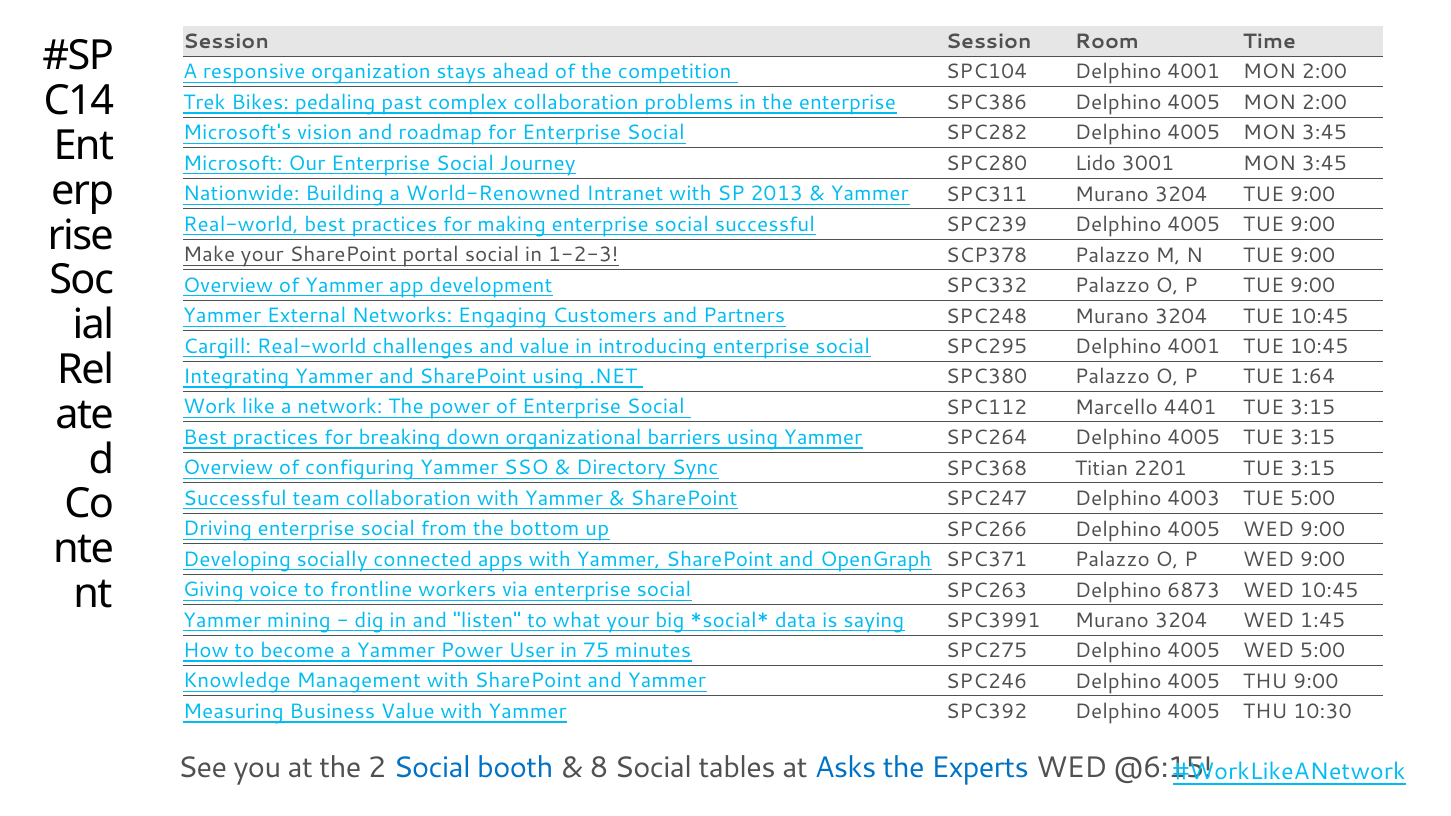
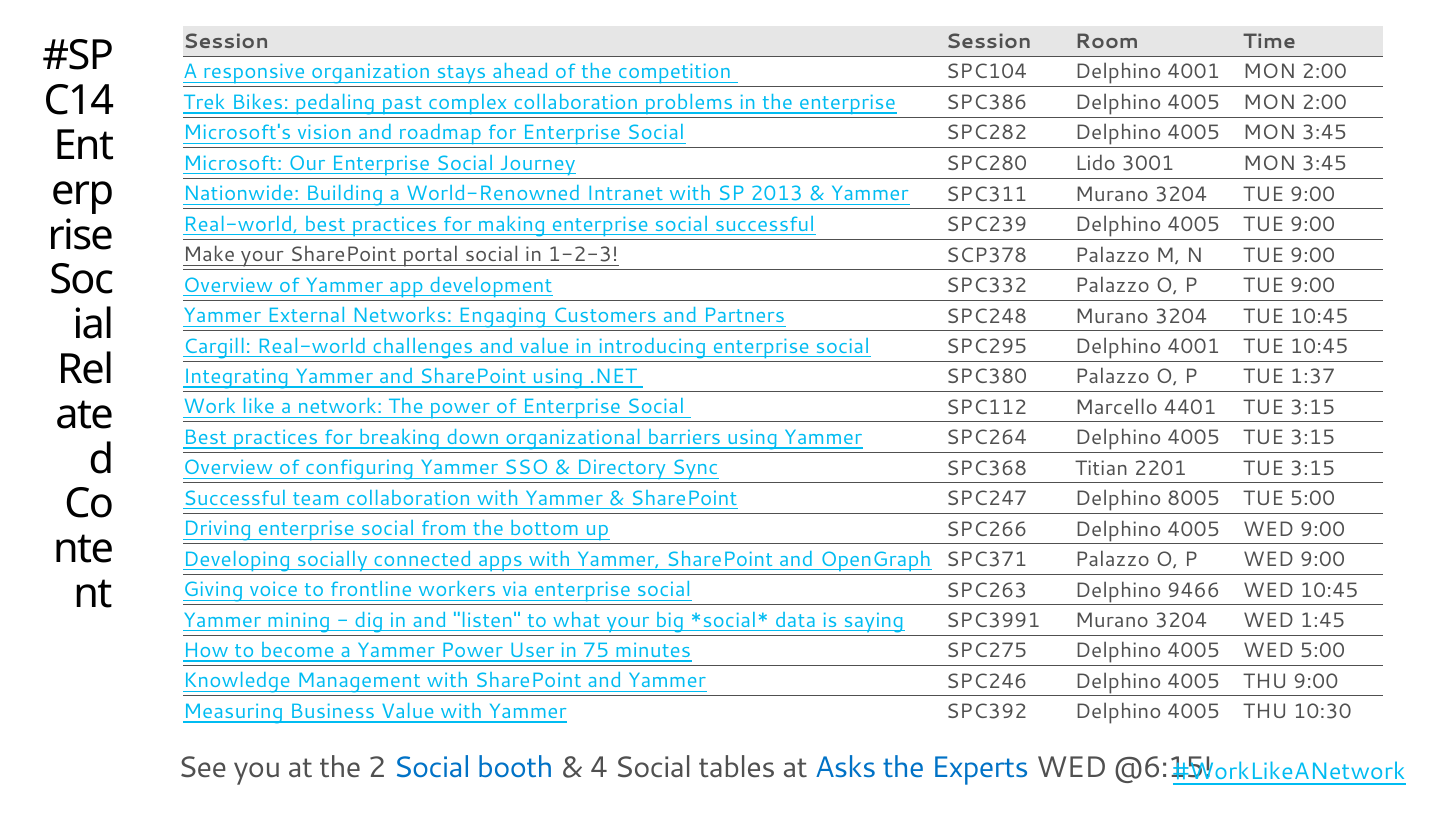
1:64: 1:64 -> 1:37
4003: 4003 -> 8005
6873: 6873 -> 9466
8: 8 -> 4
